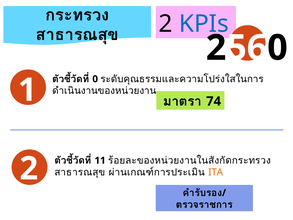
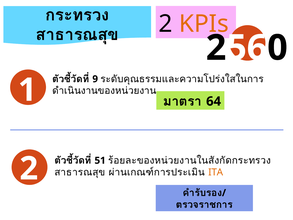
KPIs colour: blue -> orange
0: 0 -> 9
74: 74 -> 64
11: 11 -> 51
